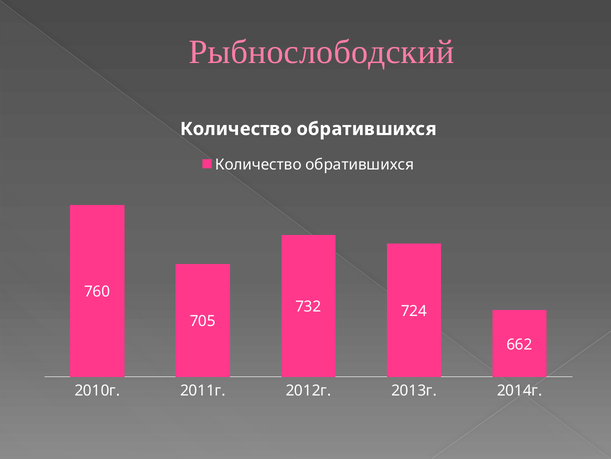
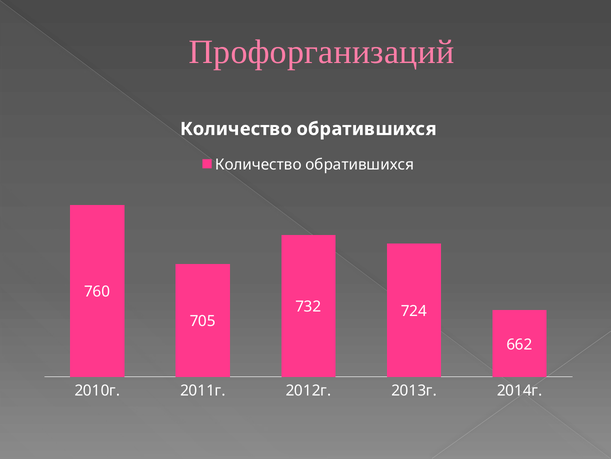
Рыбнослободский: Рыбнослободский -> Профорганизаций
